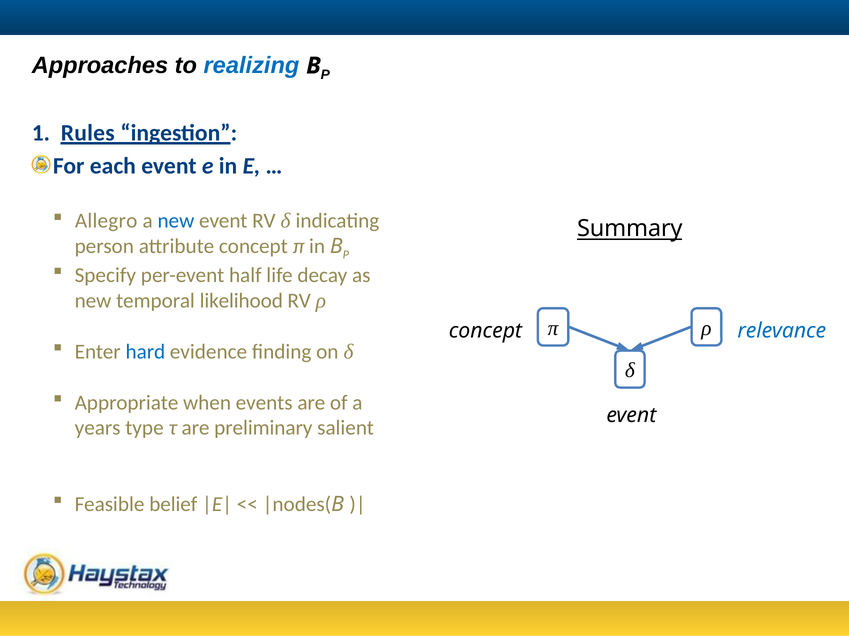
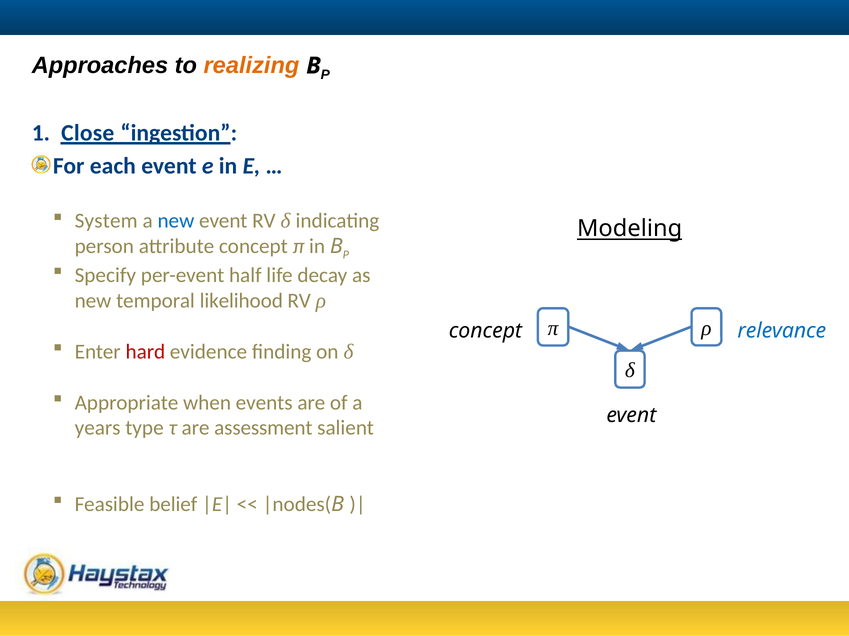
realizing colour: blue -> orange
Rules: Rules -> Close
Allegro: Allegro -> System
Summary: Summary -> Modeling
hard colour: blue -> red
preliminary: preliminary -> assessment
